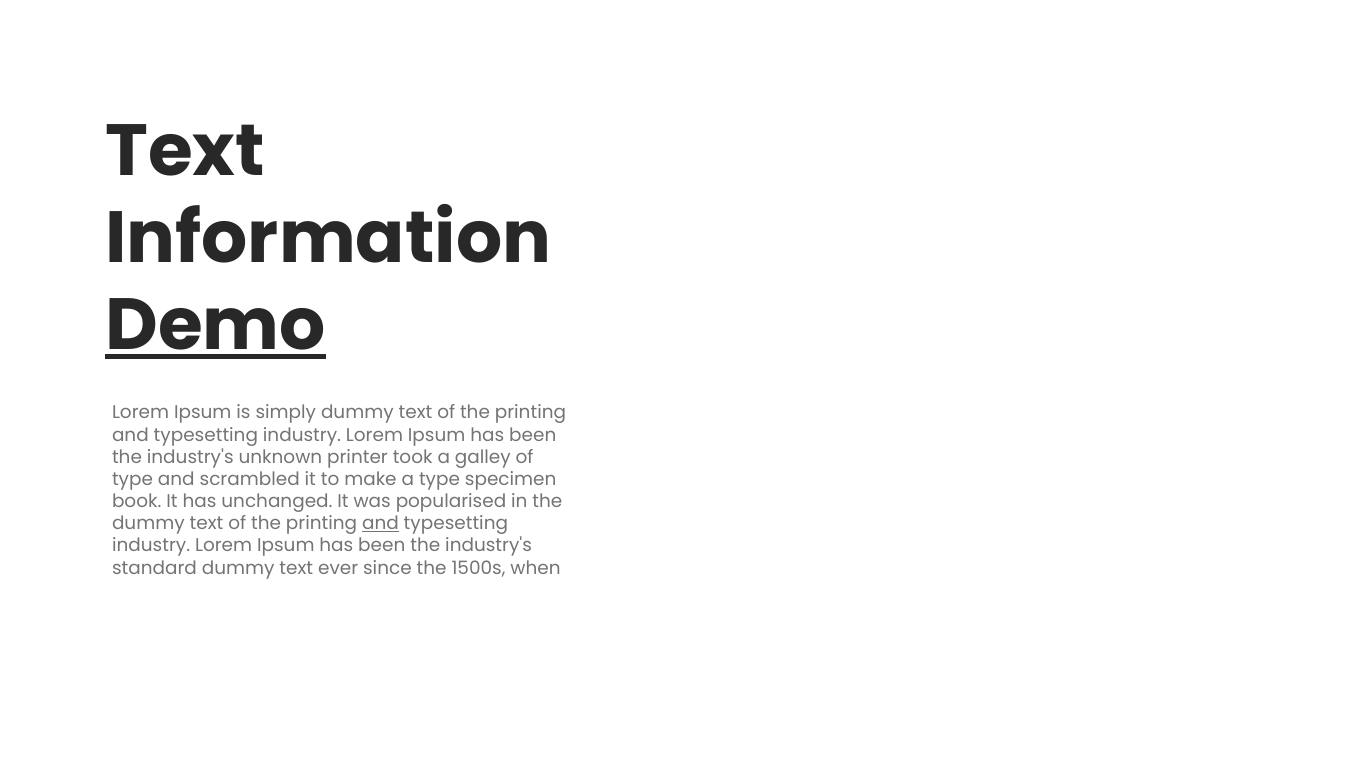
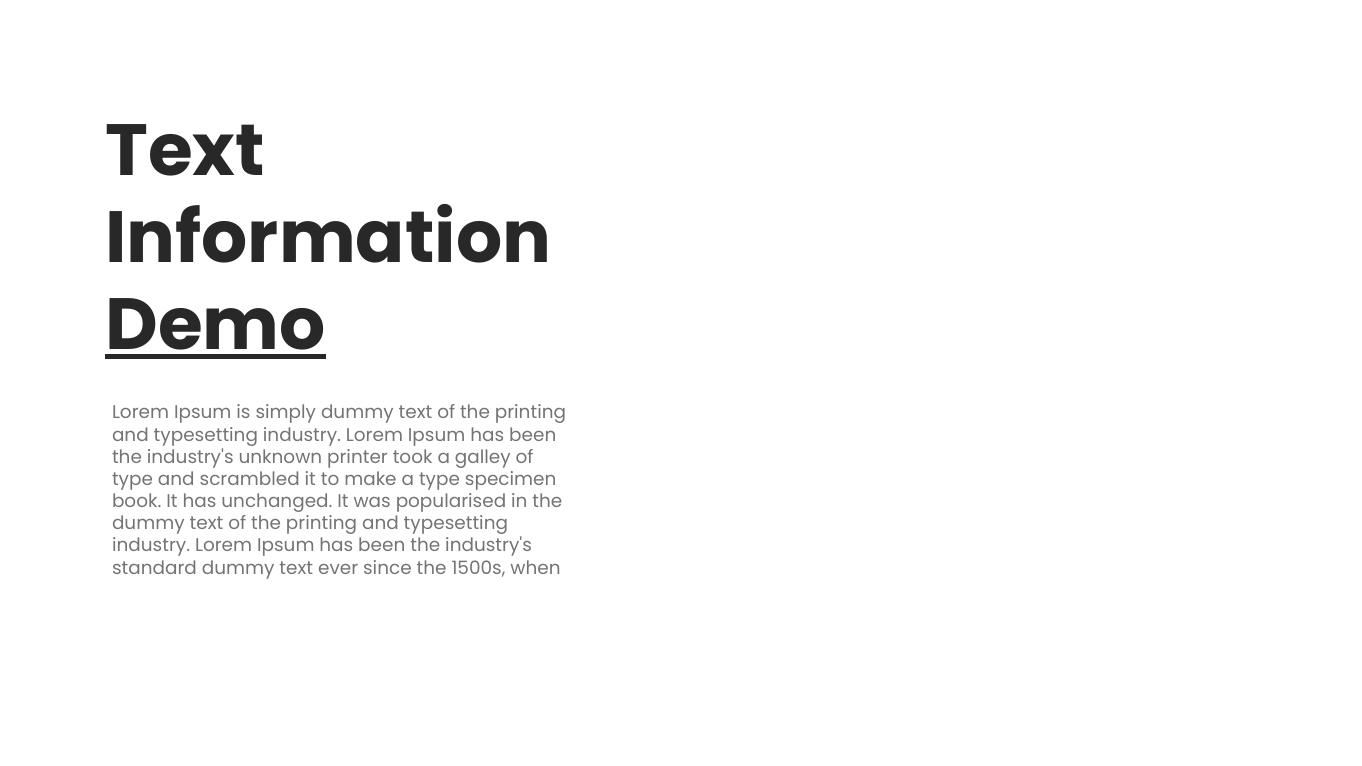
and at (380, 524) underline: present -> none
